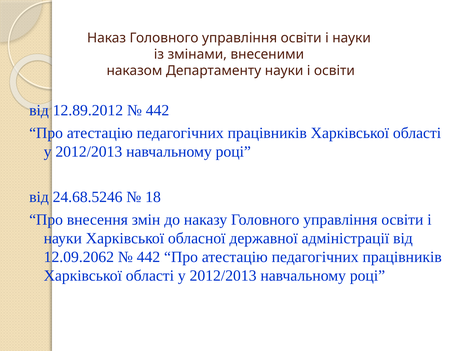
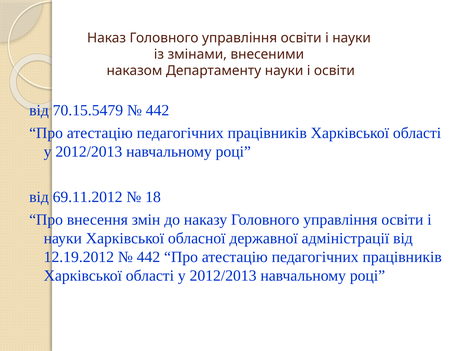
12.89.2012: 12.89.2012 -> 70.15.5479
24.68.5246: 24.68.5246 -> 69.11.2012
12.09.2062: 12.09.2062 -> 12.19.2012
